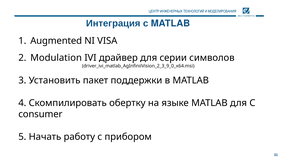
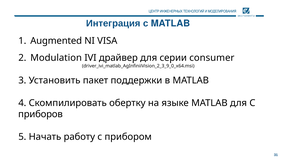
символов: символов -> consumer
consumer: consumer -> приборов
